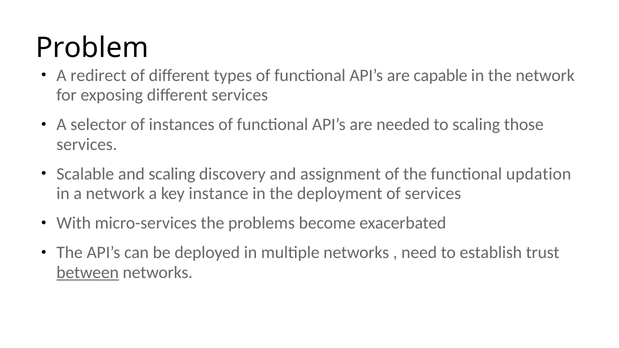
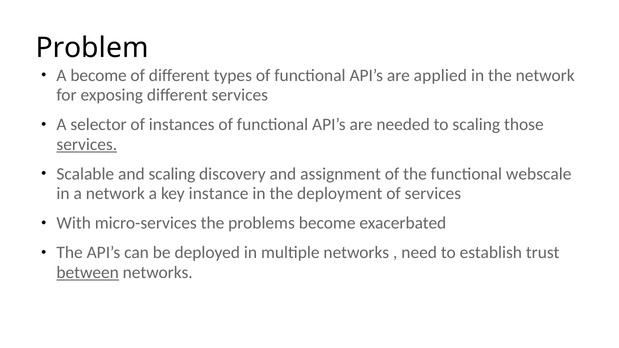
A redirect: redirect -> become
capable: capable -> applied
services at (87, 144) underline: none -> present
updation: updation -> webscale
